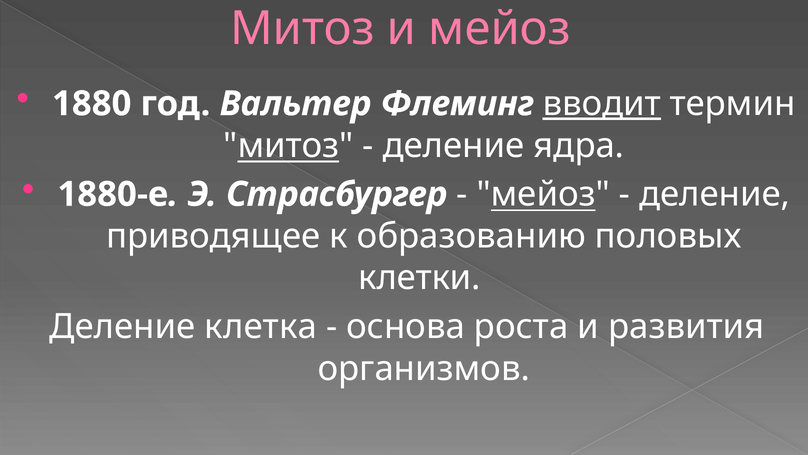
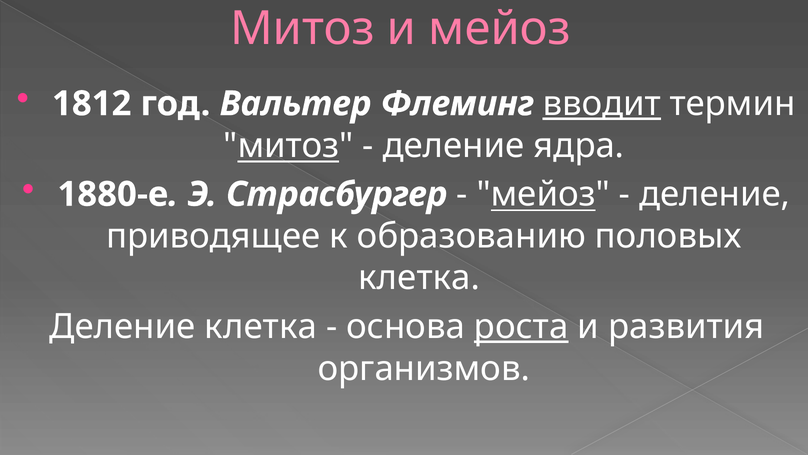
1880: 1880 -> 1812
клетки at (419, 278): клетки -> клетка
роста underline: none -> present
